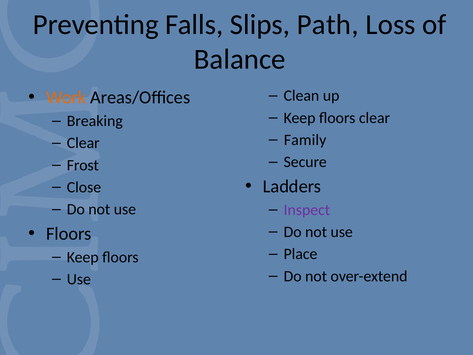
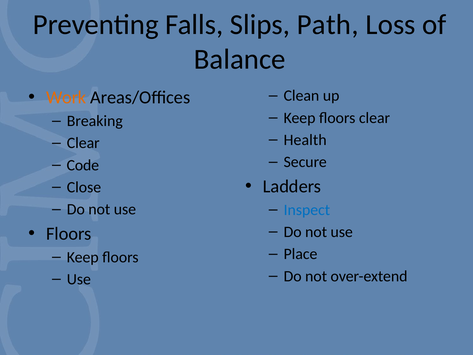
Family: Family -> Health
Frost: Frost -> Code
Inspect colour: purple -> blue
